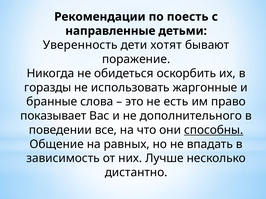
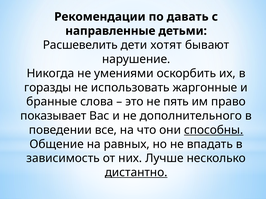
поесть: поесть -> давать
Уверенность: Уверенность -> Расшевелить
поражение: поражение -> нарушение
обидеться: обидеться -> умениями
есть: есть -> пять
дистантно underline: none -> present
